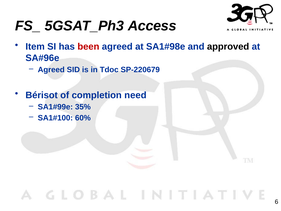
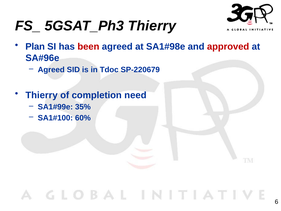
5GSAT_Ph3 Access: Access -> Thierry
Item: Item -> Plan
approved colour: black -> red
Bérisot at (42, 95): Bérisot -> Thierry
